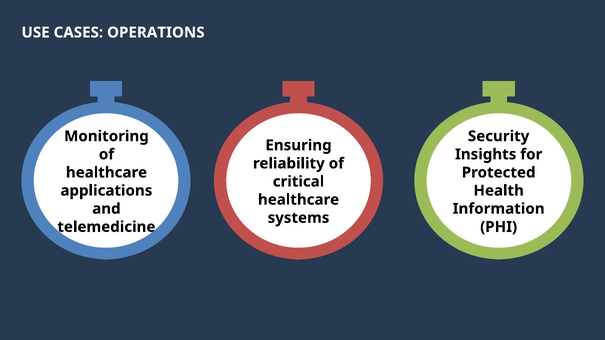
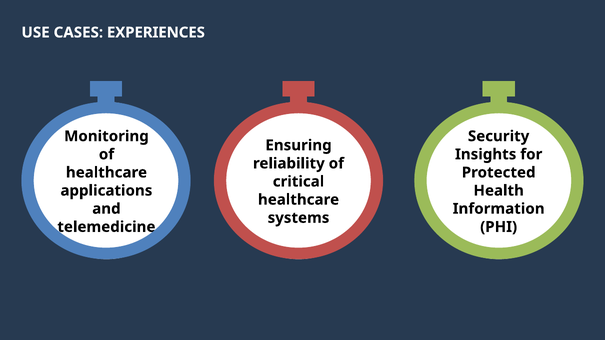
OPERATIONS: OPERATIONS -> EXPERIENCES
